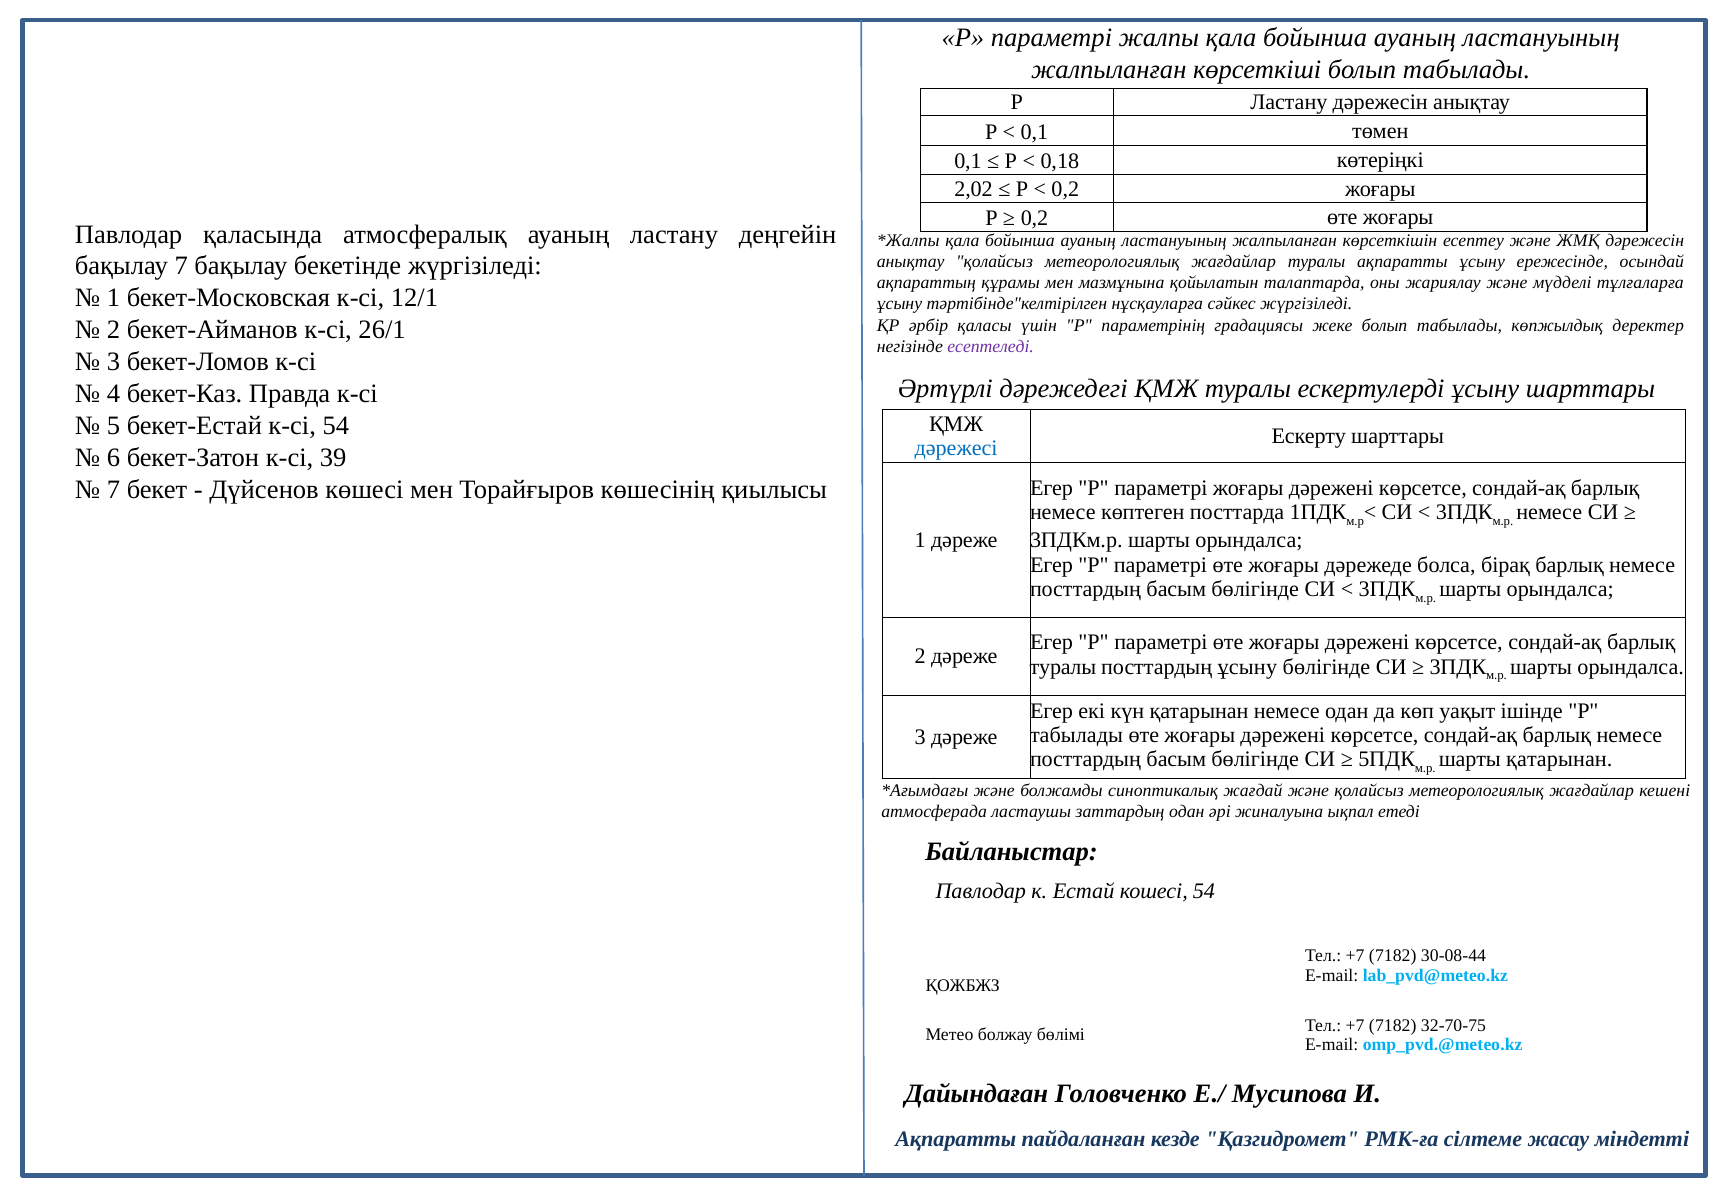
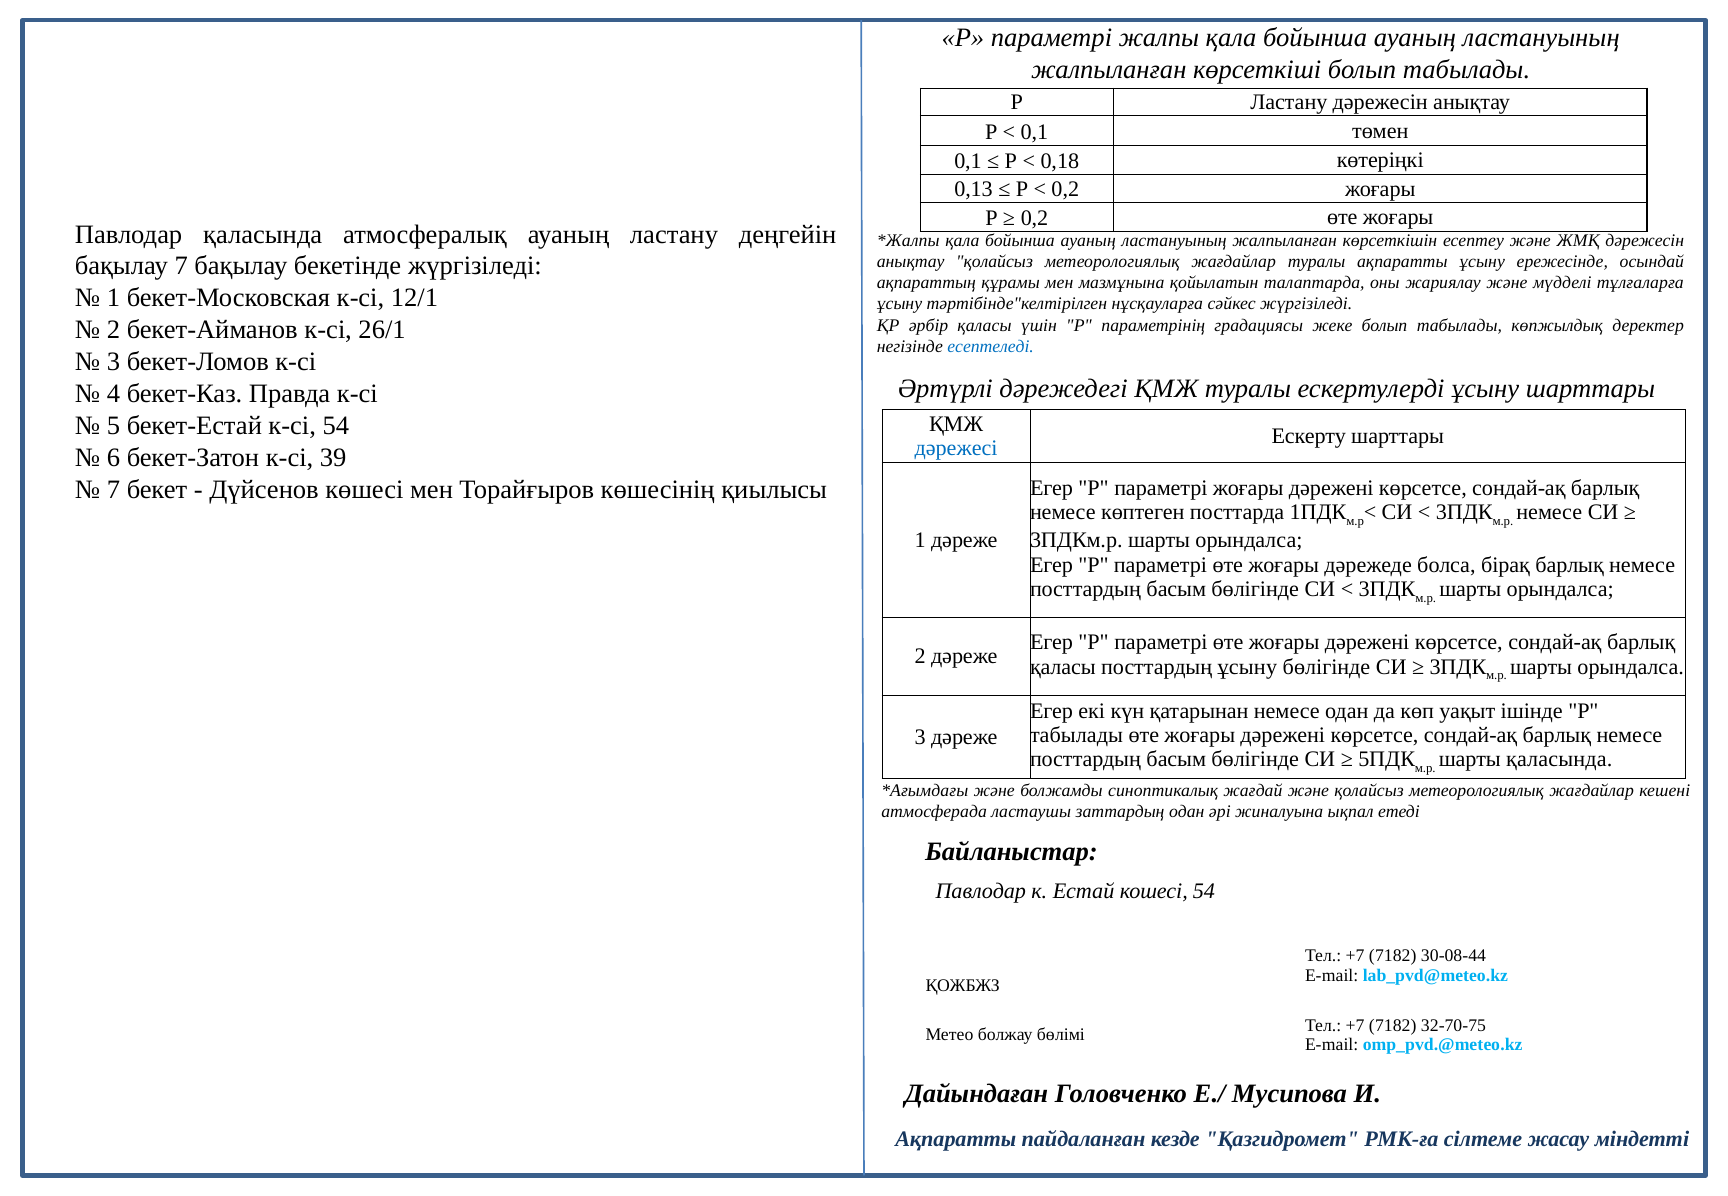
2,02: 2,02 -> 0,13
есептеледі colour: purple -> blue
туралы at (1063, 667): туралы -> қаласы
шарты қатарынан: қатарынан -> қаласында
